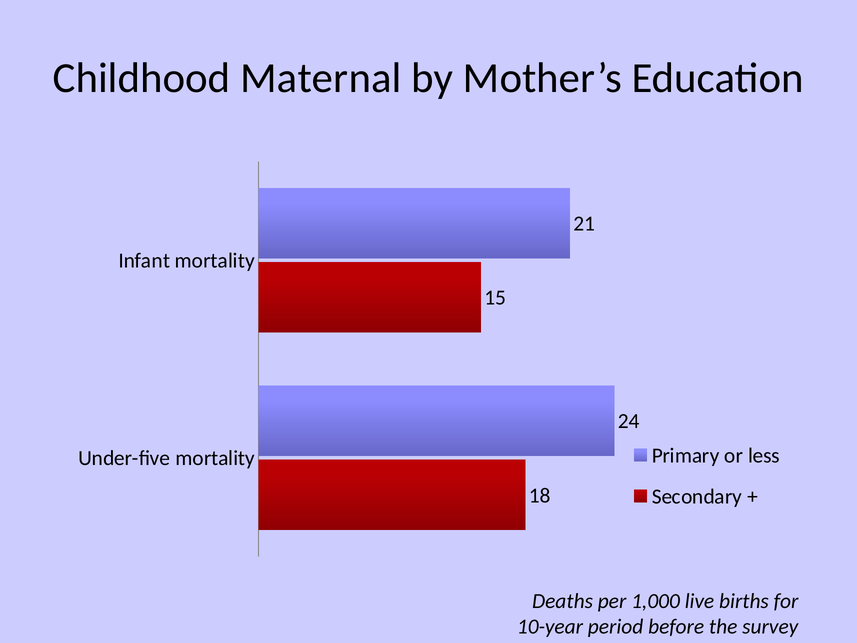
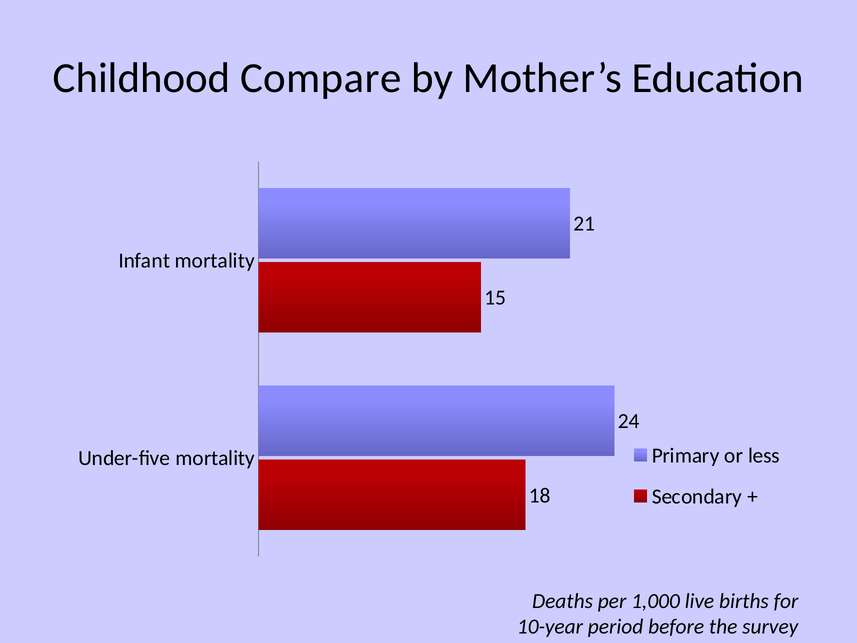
Maternal: Maternal -> Compare
